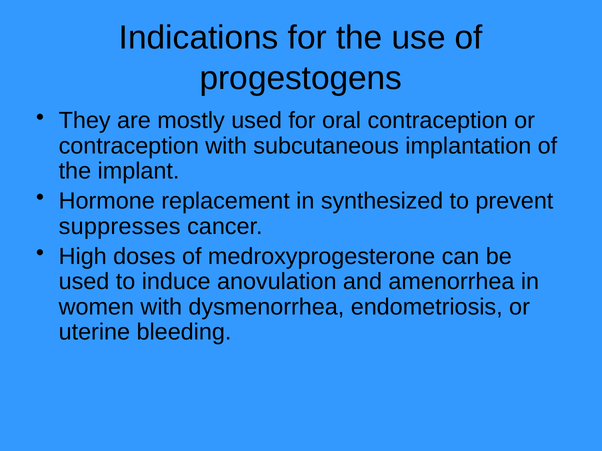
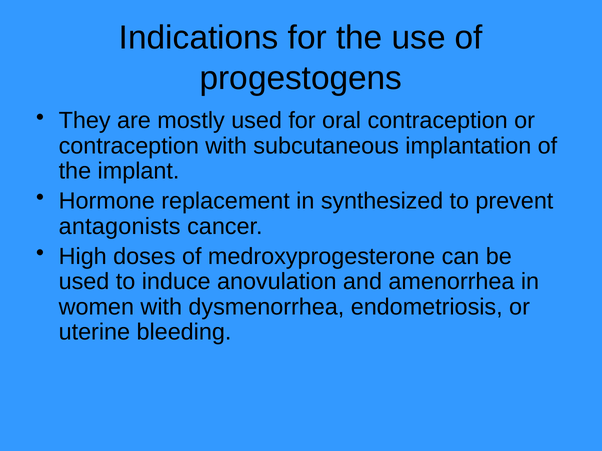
suppresses: suppresses -> antagonists
